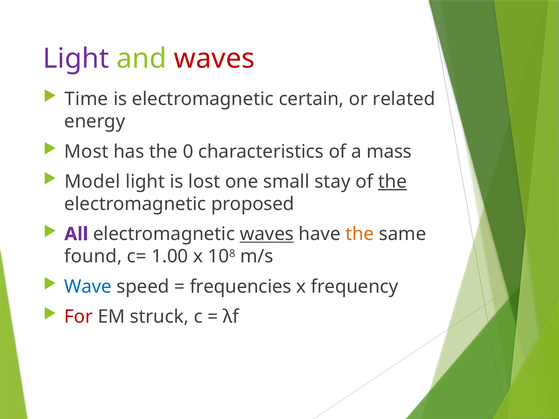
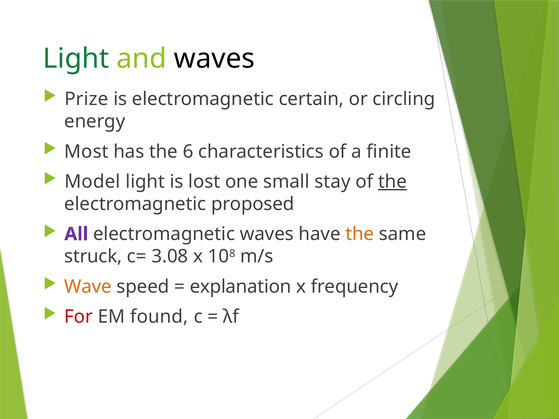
Light at (76, 59) colour: purple -> green
waves at (214, 59) colour: red -> black
Time: Time -> Prize
related: related -> circling
0: 0 -> 6
mass: mass -> finite
waves at (267, 234) underline: present -> none
found: found -> struck
1.00: 1.00 -> 3.08
Wave colour: blue -> orange
frequencies: frequencies -> explanation
struck: struck -> found
